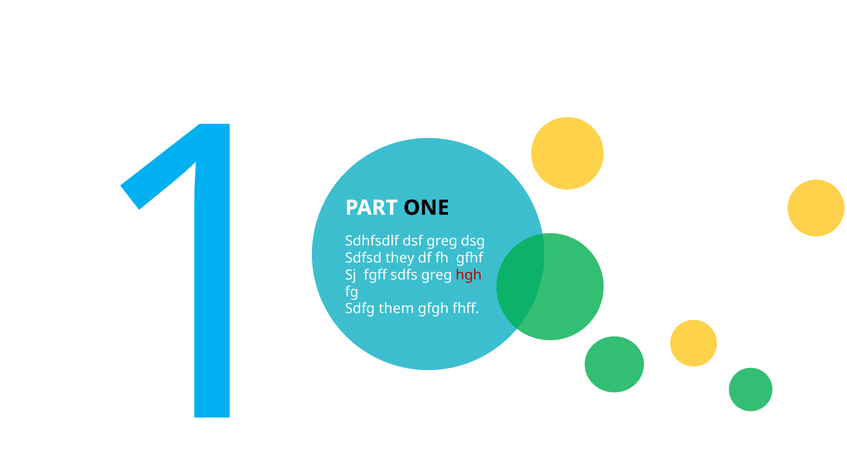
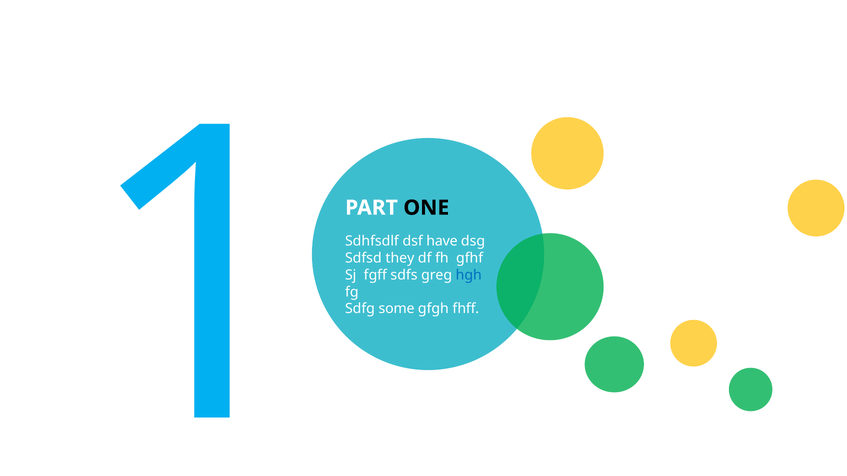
dsf greg: greg -> have
hgh colour: red -> blue
them: them -> some
